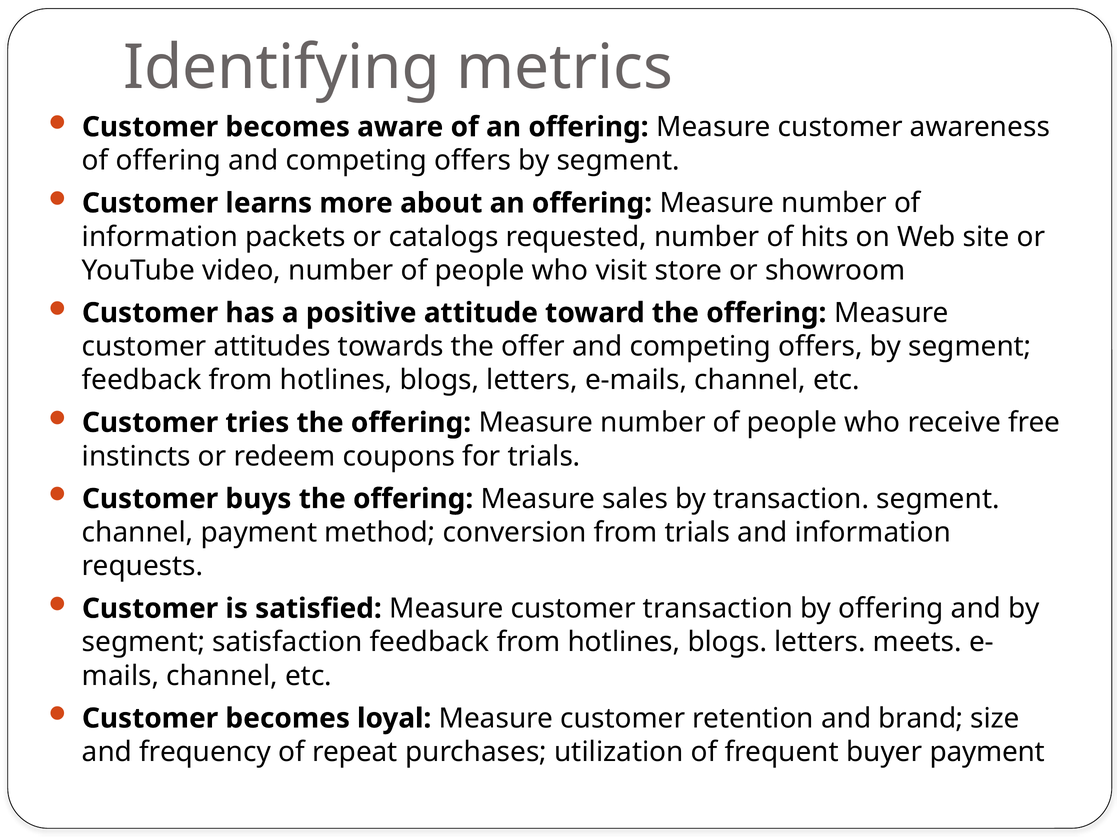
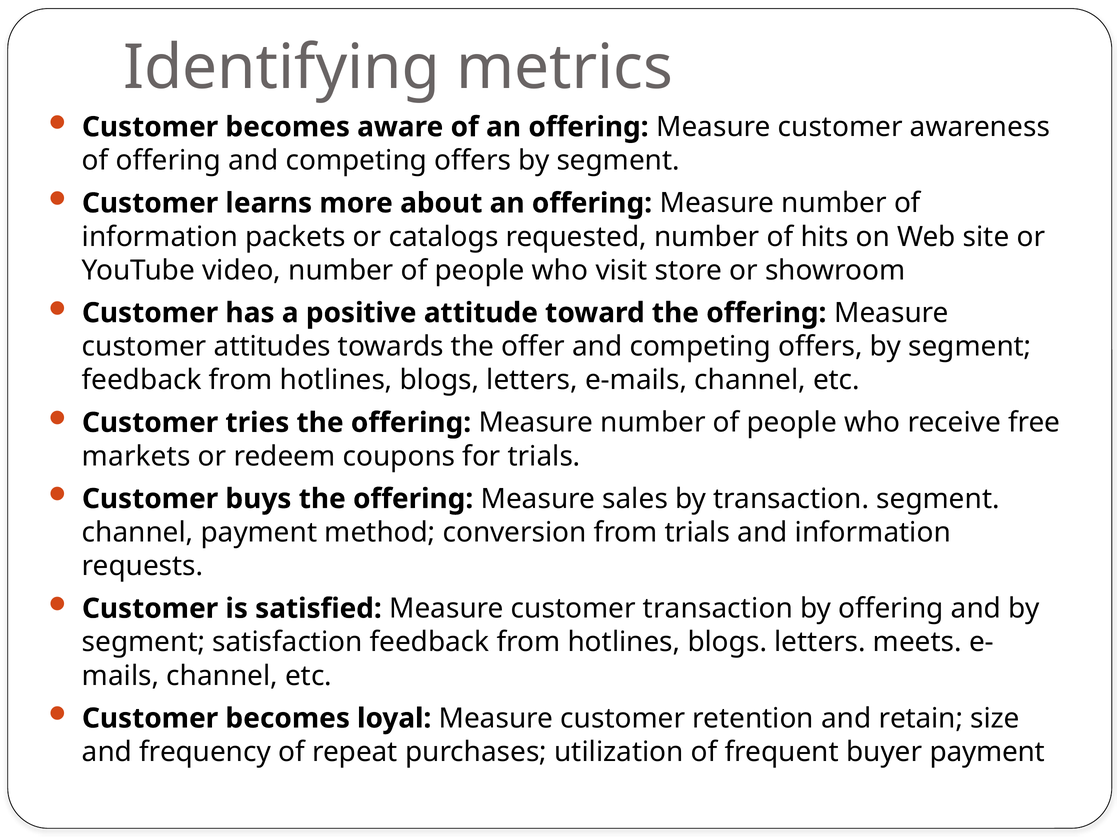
instincts: instincts -> markets
brand: brand -> retain
